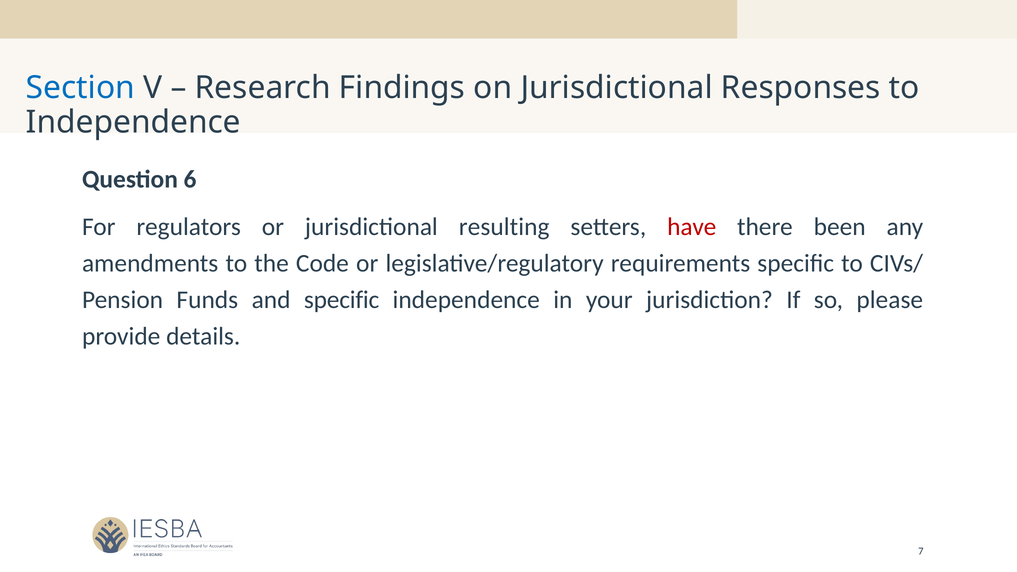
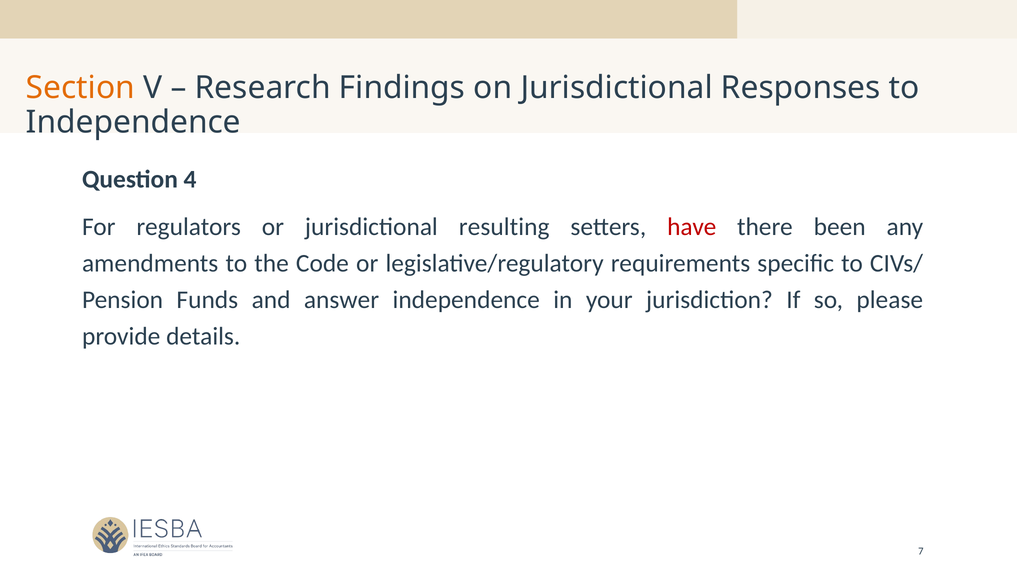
Section colour: blue -> orange
6: 6 -> 4
and specific: specific -> answer
